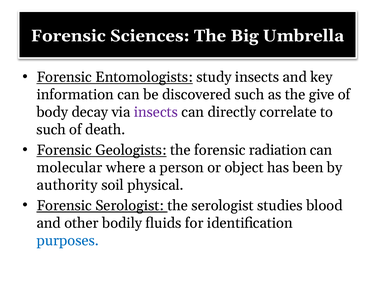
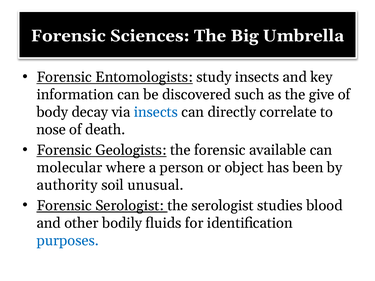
insects at (156, 112) colour: purple -> blue
such at (51, 130): such -> nose
radiation: radiation -> available
physical: physical -> unusual
